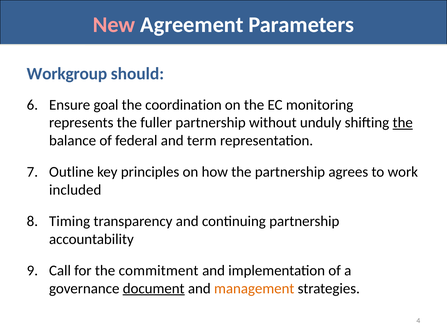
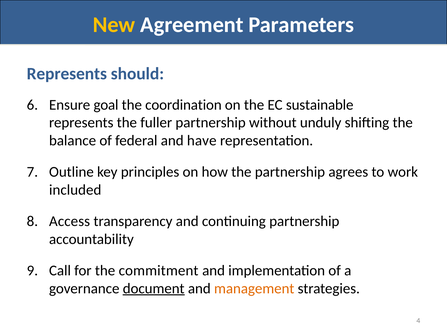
New colour: pink -> yellow
Workgroup at (67, 73): Workgroup -> Represents
monitoring: monitoring -> sustainable
the at (403, 122) underline: present -> none
term: term -> have
Timing: Timing -> Access
